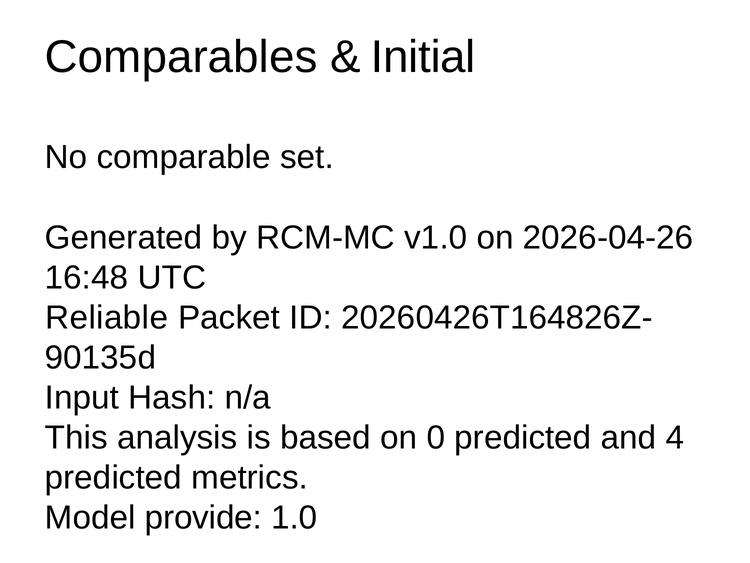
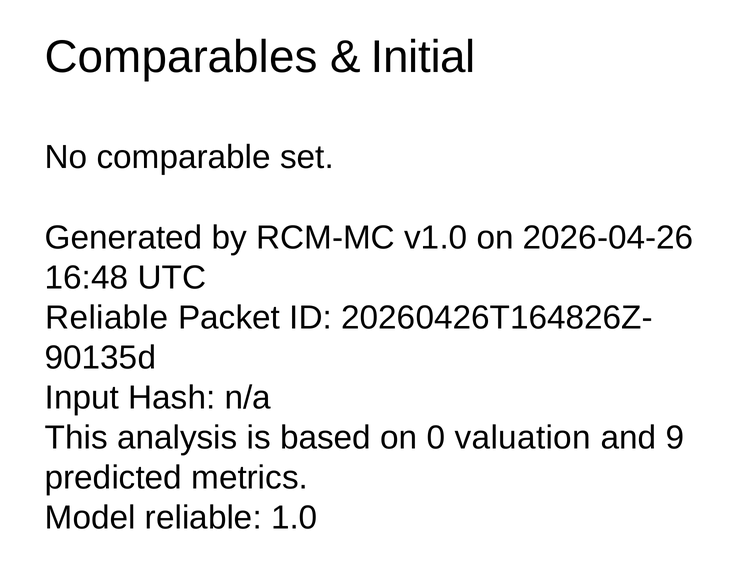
0 predicted: predicted -> valuation
4: 4 -> 9
Model provide: provide -> reliable
